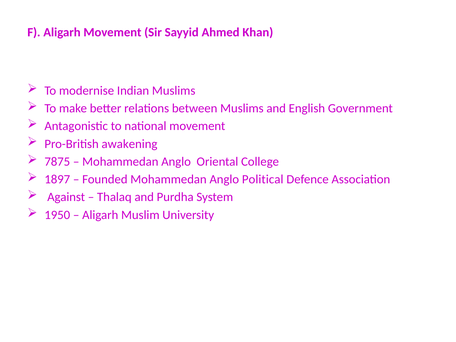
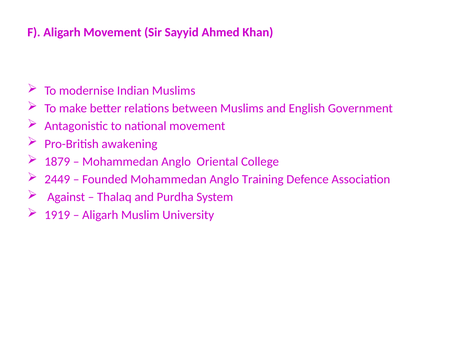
7875: 7875 -> 1879
1897: 1897 -> 2449
Political: Political -> Training
1950: 1950 -> 1919
